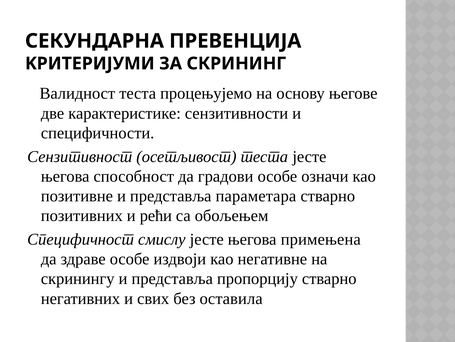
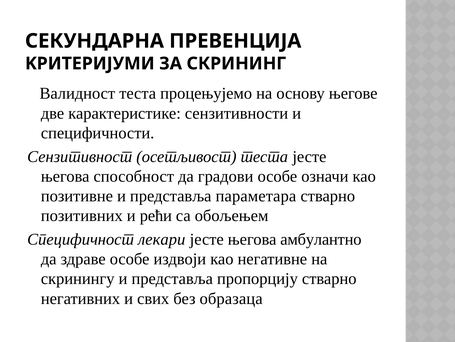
смислу: смислу -> лекари
примењена: примењена -> амбулантно
оставила: оставила -> образаца
